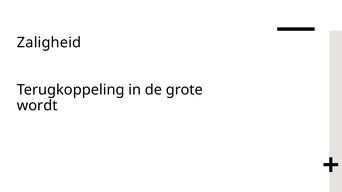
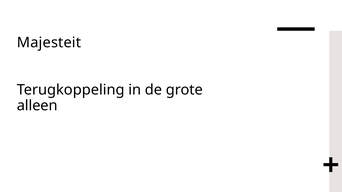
Zaligheid: Zaligheid -> Majesteit
wordt: wordt -> alleen
